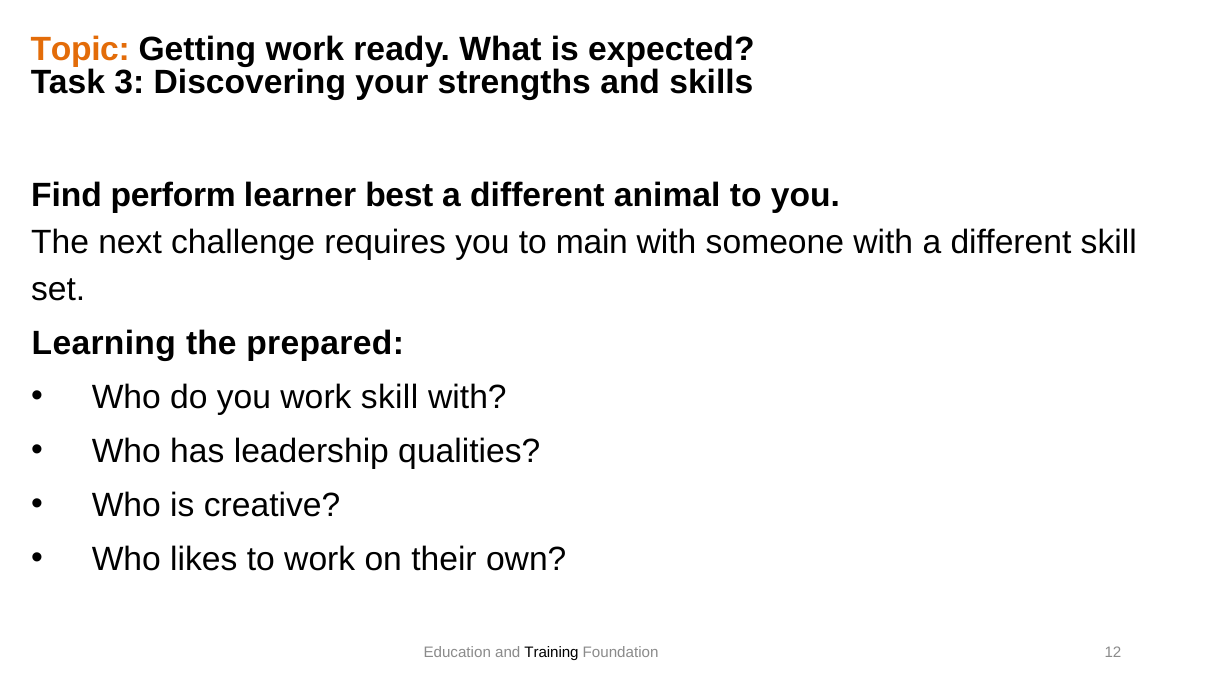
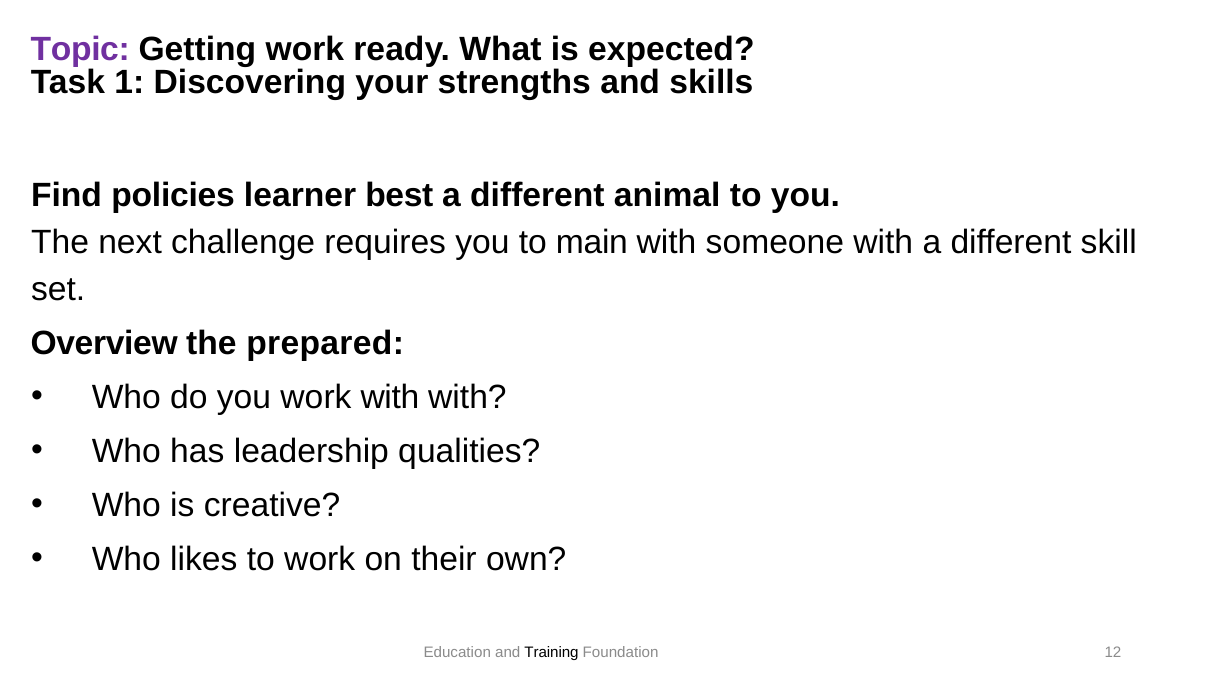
Topic colour: orange -> purple
3: 3 -> 1
perform: perform -> policies
Learning: Learning -> Overview
work skill: skill -> with
